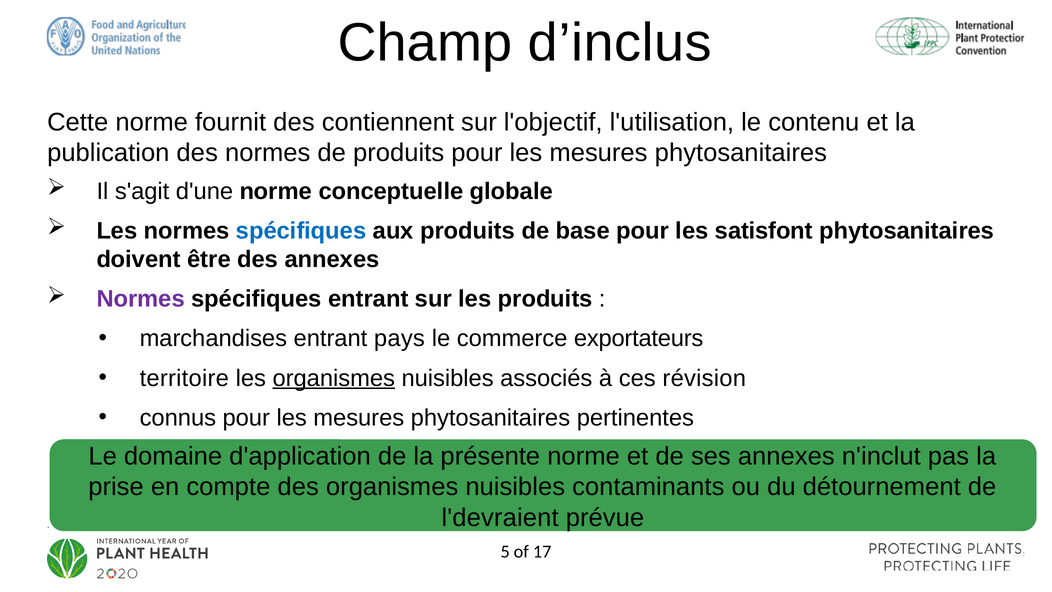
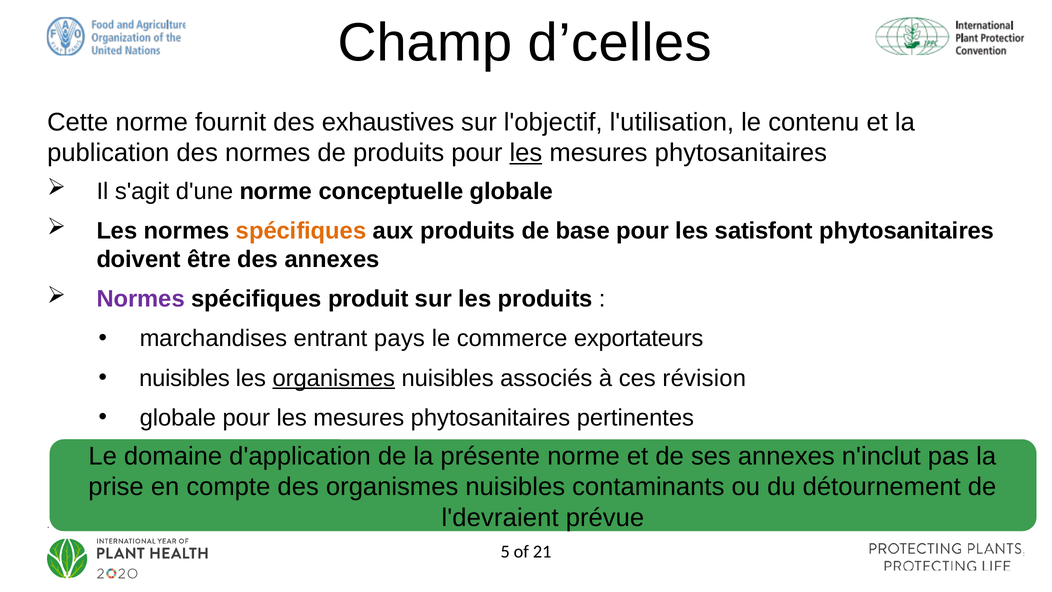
d’inclus: d’inclus -> d’celles
contiennent: contiennent -> exhaustives
les at (526, 153) underline: none -> present
spécifiques at (301, 231) colour: blue -> orange
spécifiques entrant: entrant -> produit
territoire at (184, 378): territoire -> nuisibles
connus at (178, 418): connus -> globale
17: 17 -> 21
